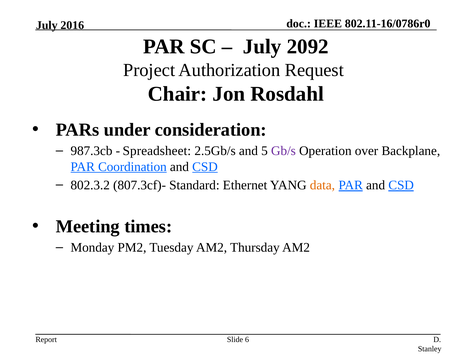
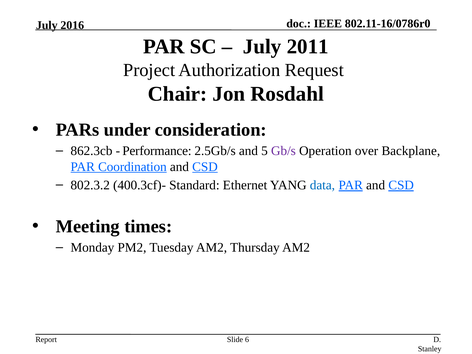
2092: 2092 -> 2011
987.3cb: 987.3cb -> 862.3cb
Spreadsheet: Spreadsheet -> Performance
807.3cf)-: 807.3cf)- -> 400.3cf)-
data colour: orange -> blue
